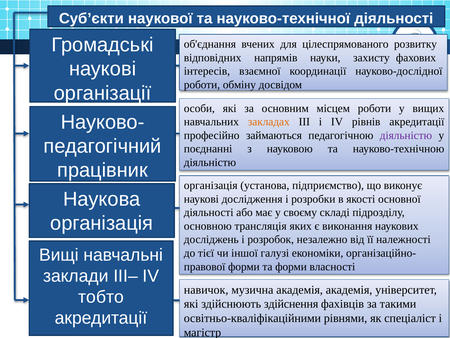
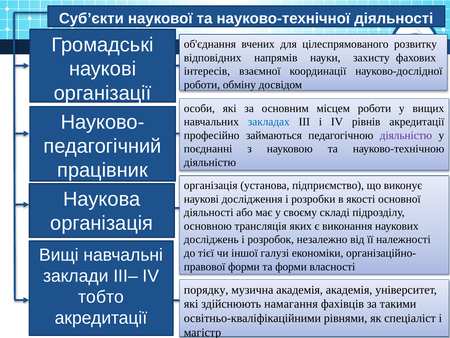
закладах colour: orange -> blue
навичок: навичок -> порядку
здійснення: здійснення -> намагання
